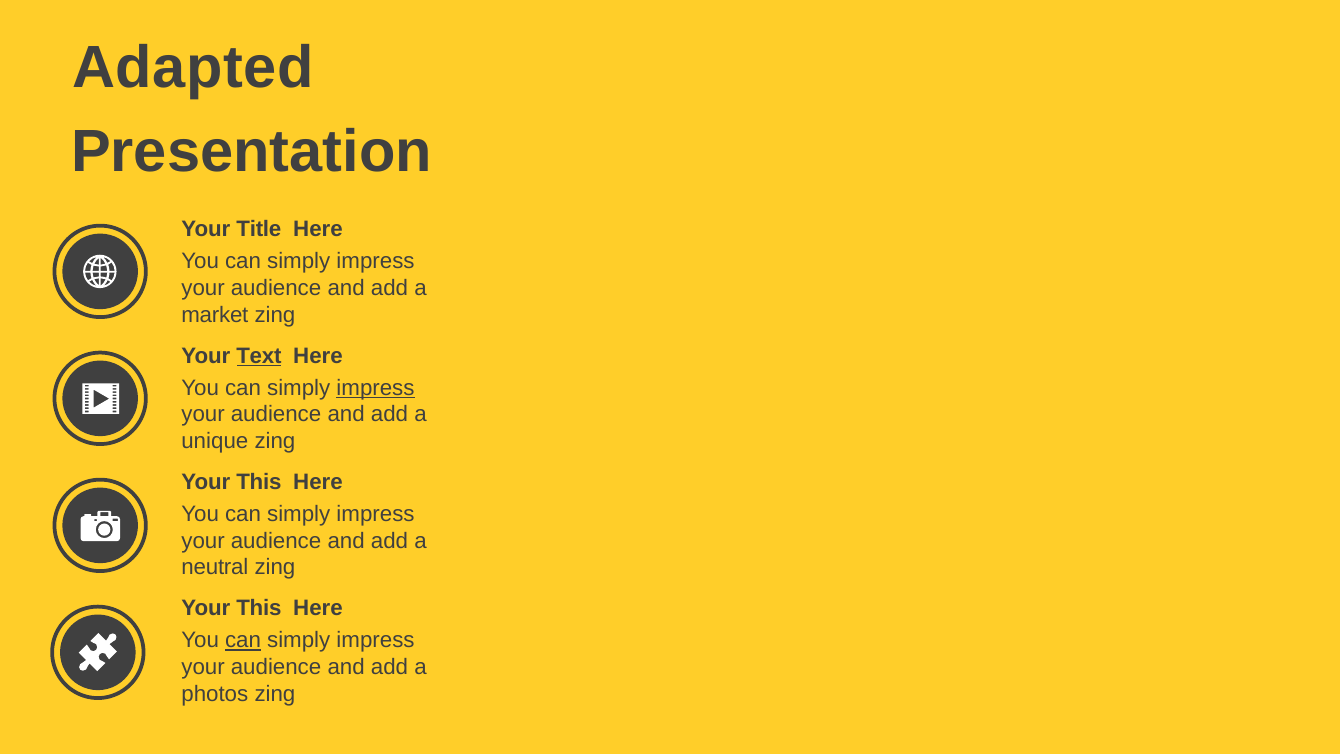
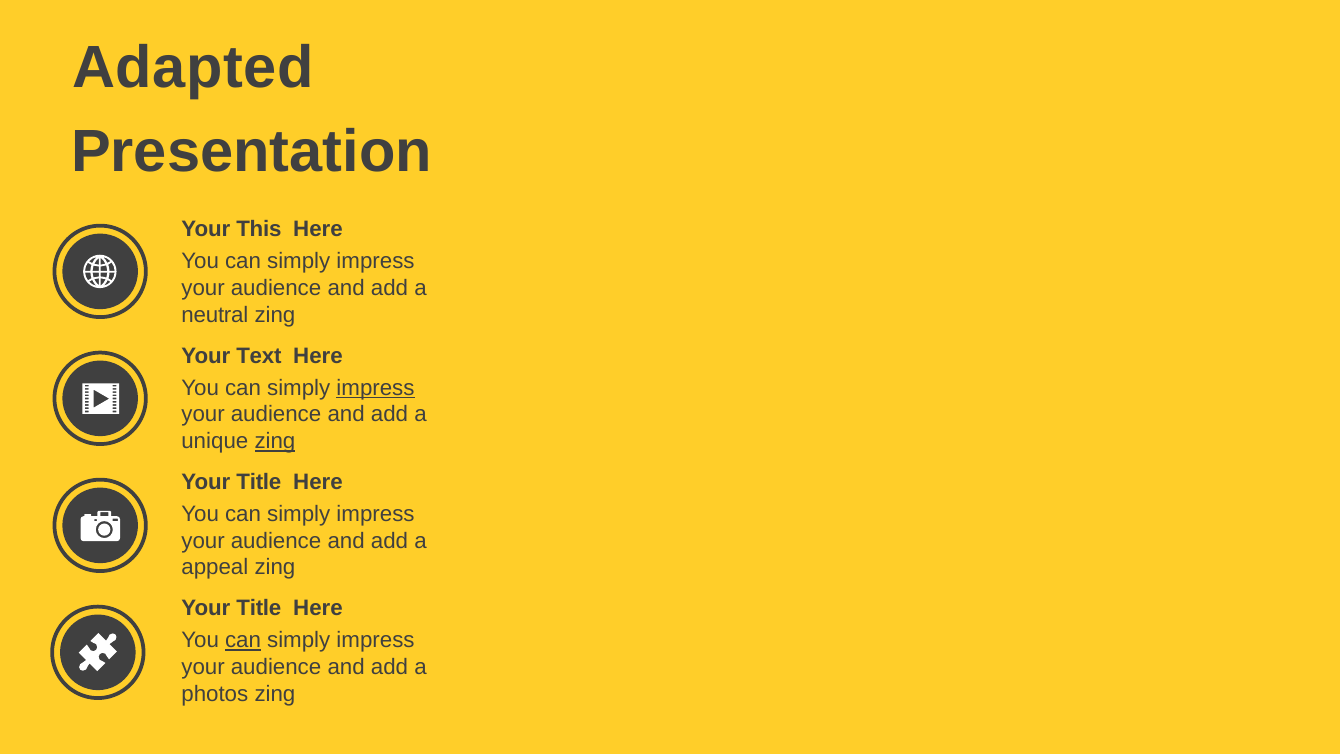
Title: Title -> This
market: market -> neutral
Text underline: present -> none
zing at (275, 441) underline: none -> present
This at (259, 482): This -> Title
neutral: neutral -> appeal
This at (259, 608): This -> Title
